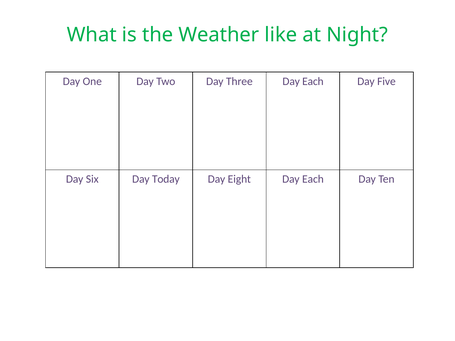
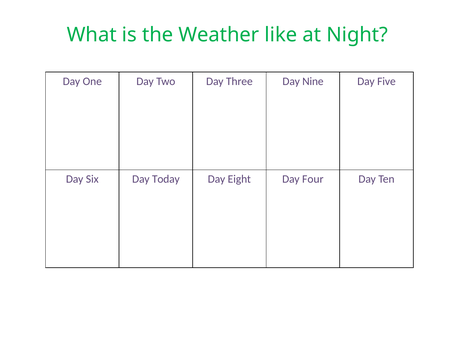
Three Day Each: Each -> Nine
Eight Day Each: Each -> Four
